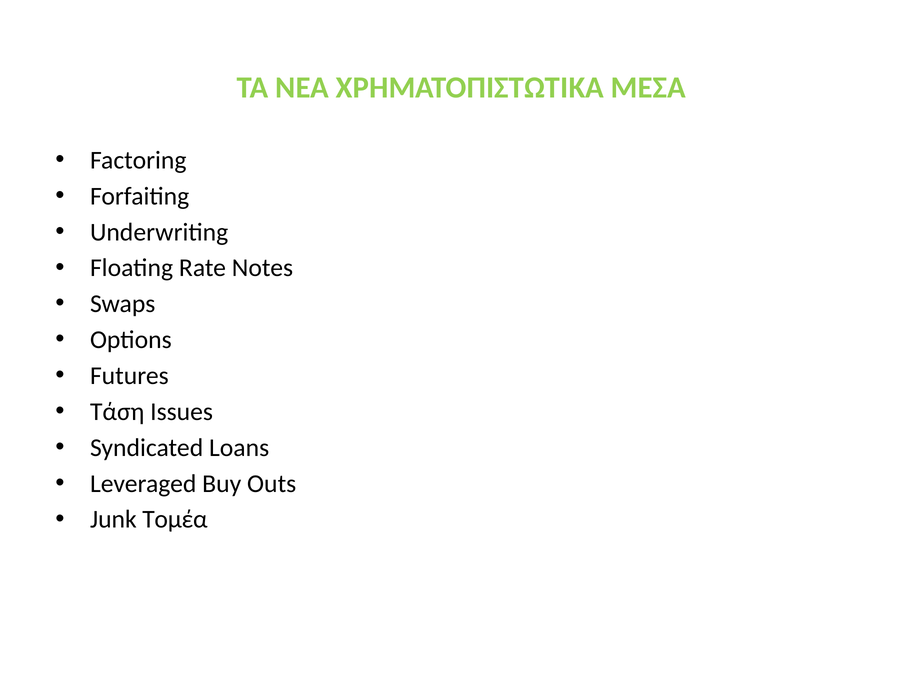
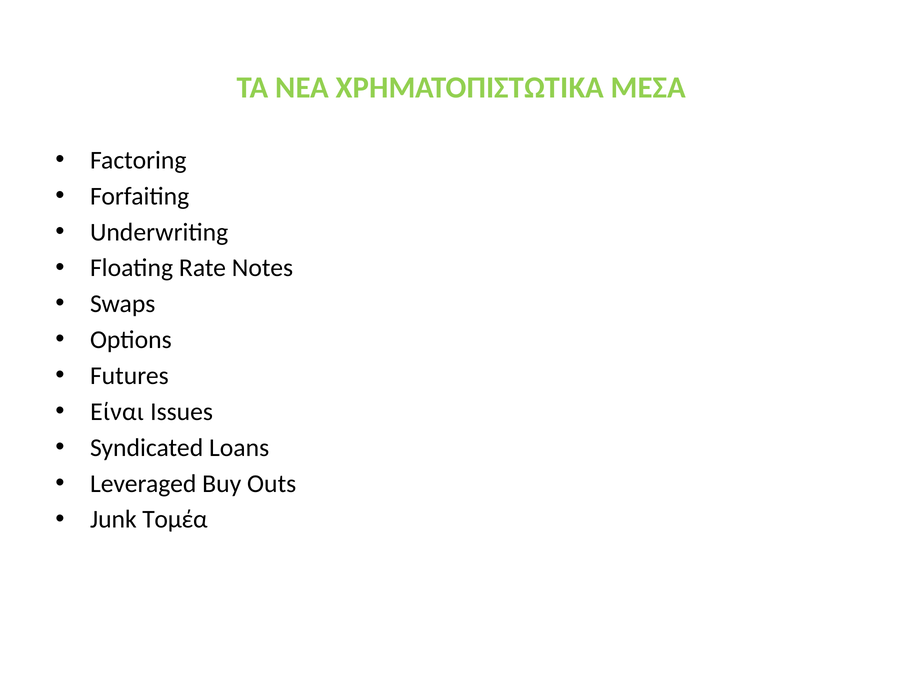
Τάση: Τάση -> Είναι
